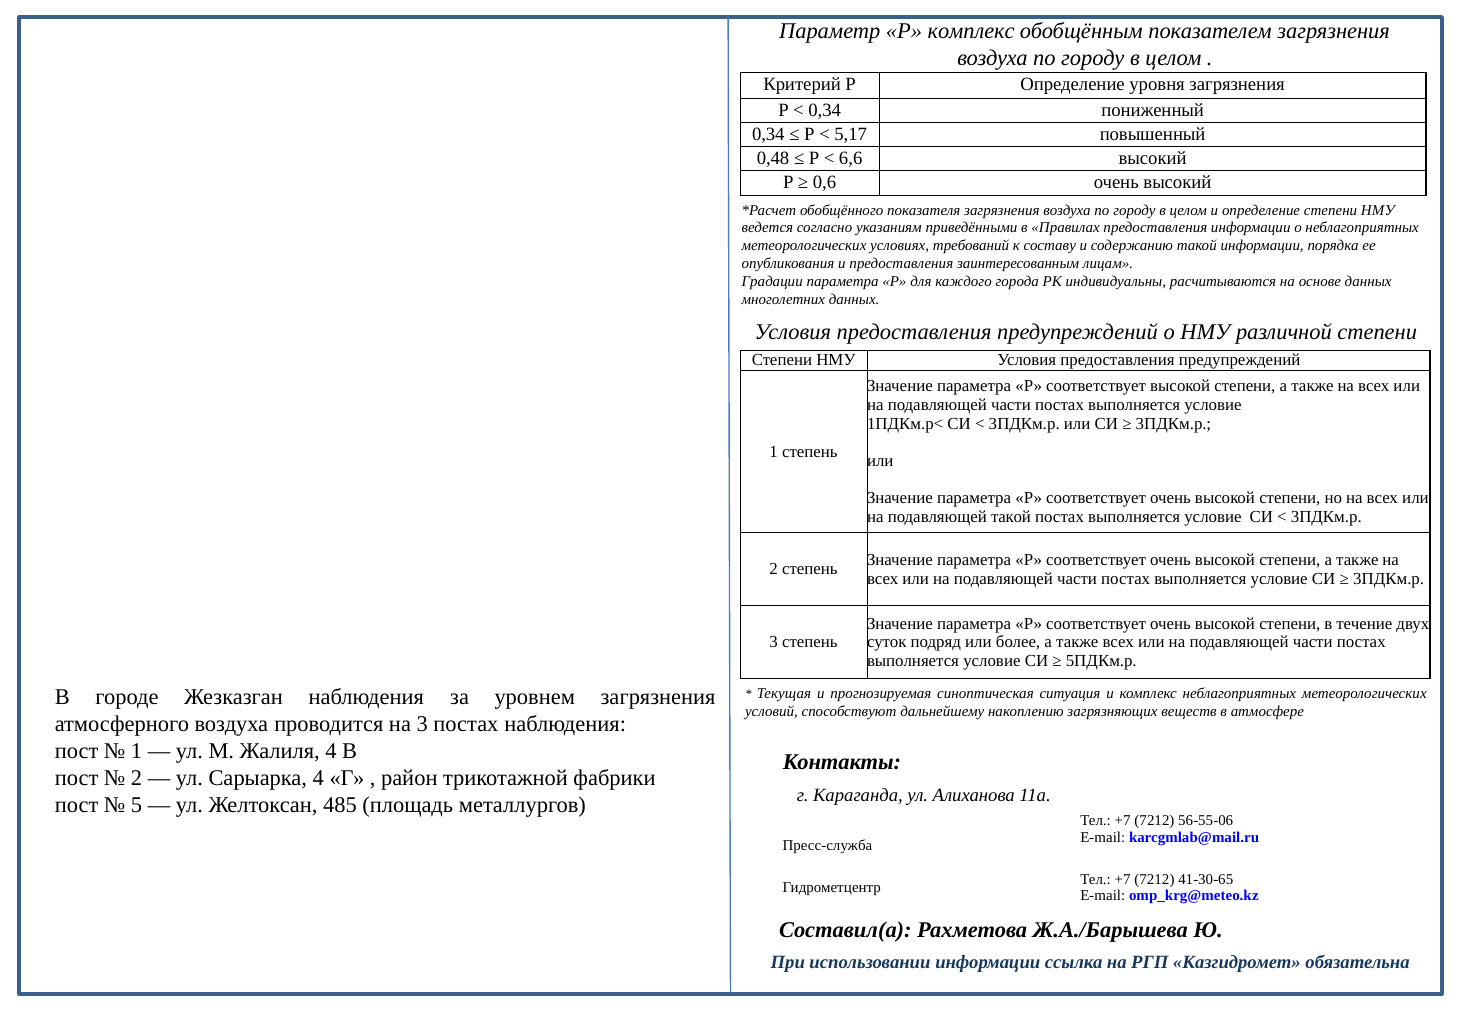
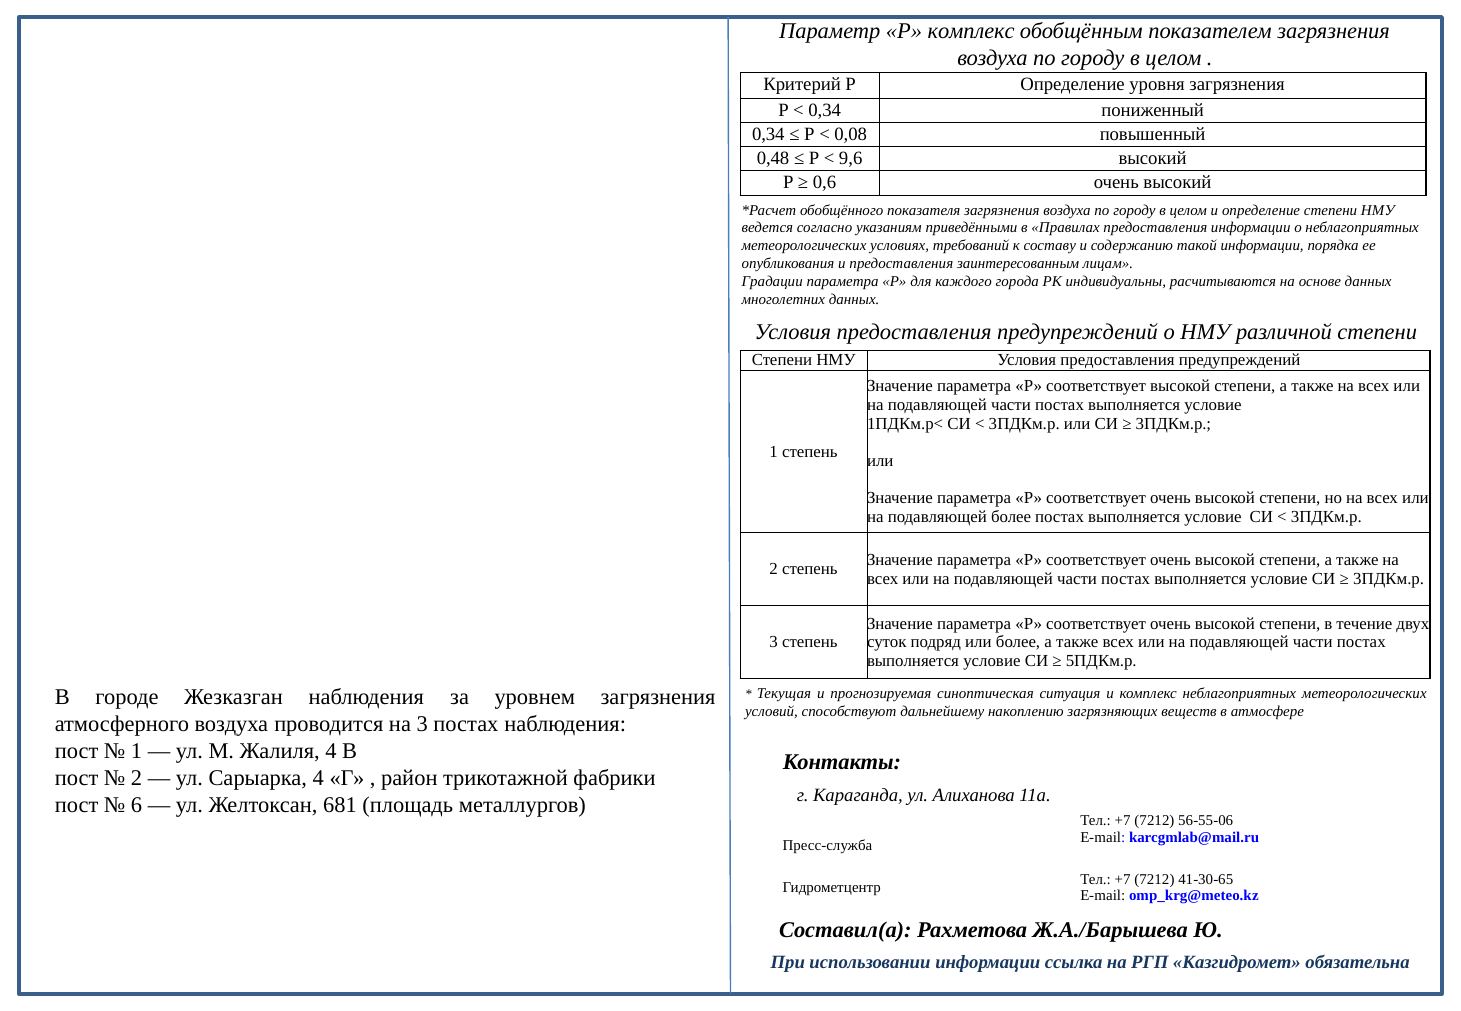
5,17: 5,17 -> 0,08
6,6: 6,6 -> 9,6
подавляющей такой: такой -> более
5: 5 -> 6
485: 485 -> 681
